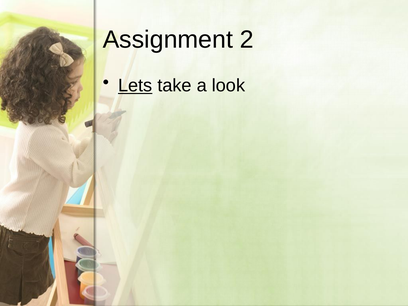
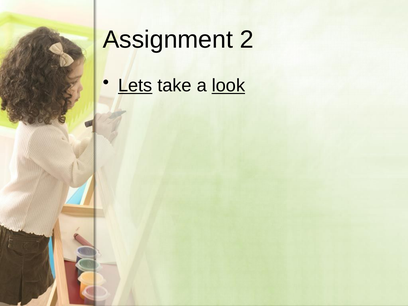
look underline: none -> present
